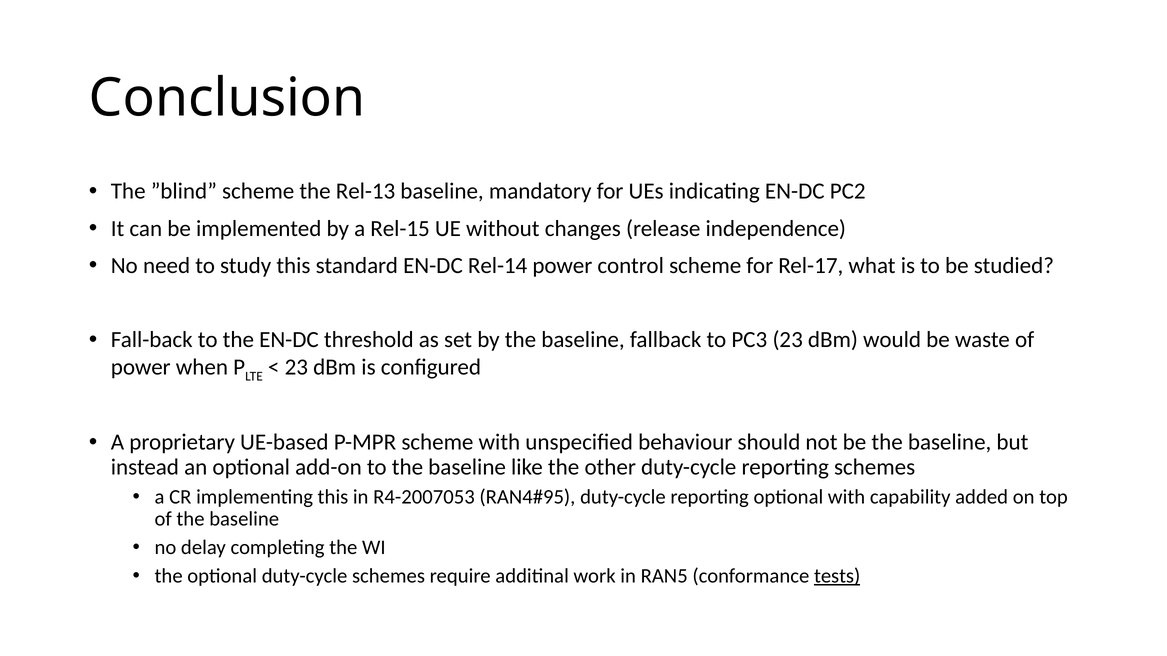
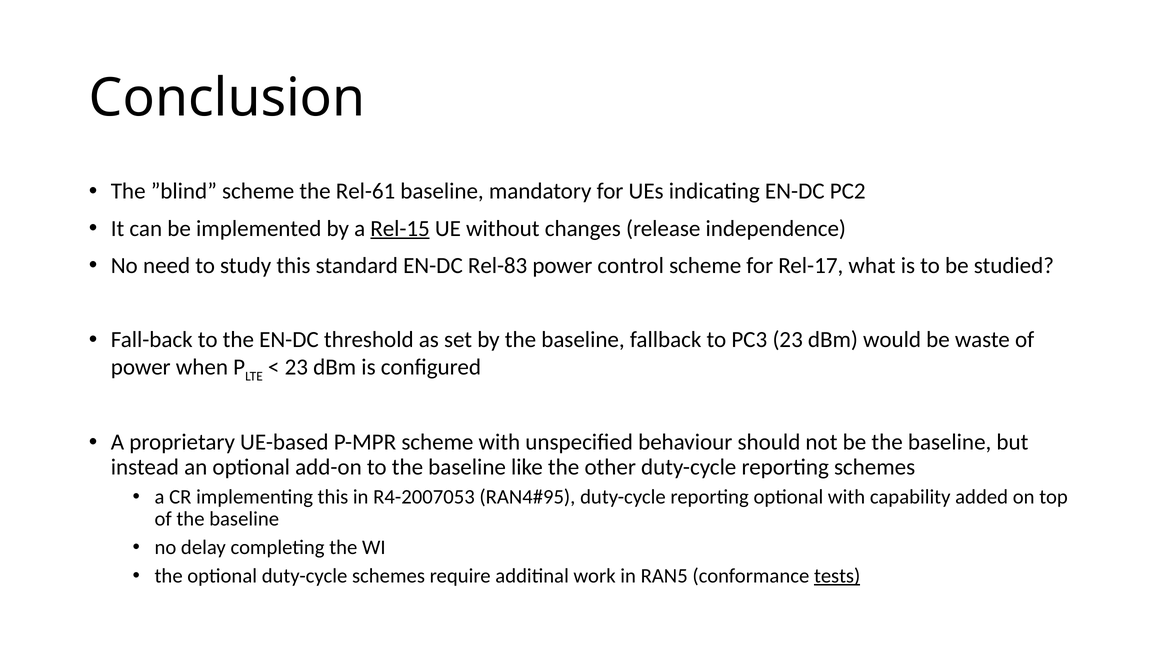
Rel-13: Rel-13 -> Rel-61
Rel-15 underline: none -> present
Rel-14: Rel-14 -> Rel-83
